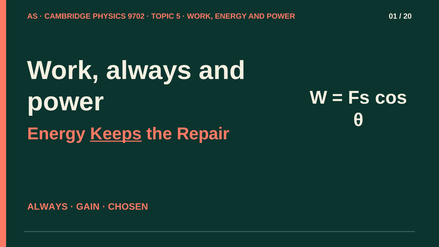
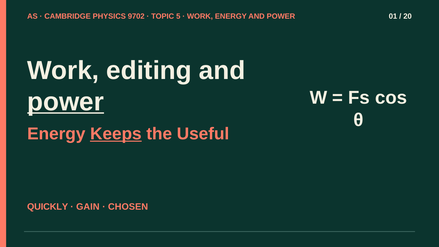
Work always: always -> editing
power at (66, 102) underline: none -> present
Repair: Repair -> Useful
ALWAYS at (48, 207): ALWAYS -> QUICKLY
